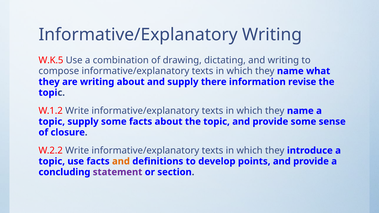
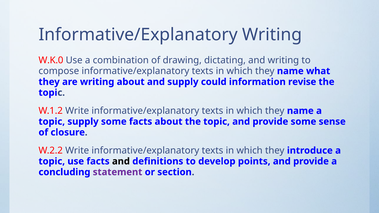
W.K.5: W.K.5 -> W.K.0
there: there -> could
and at (121, 161) colour: orange -> black
